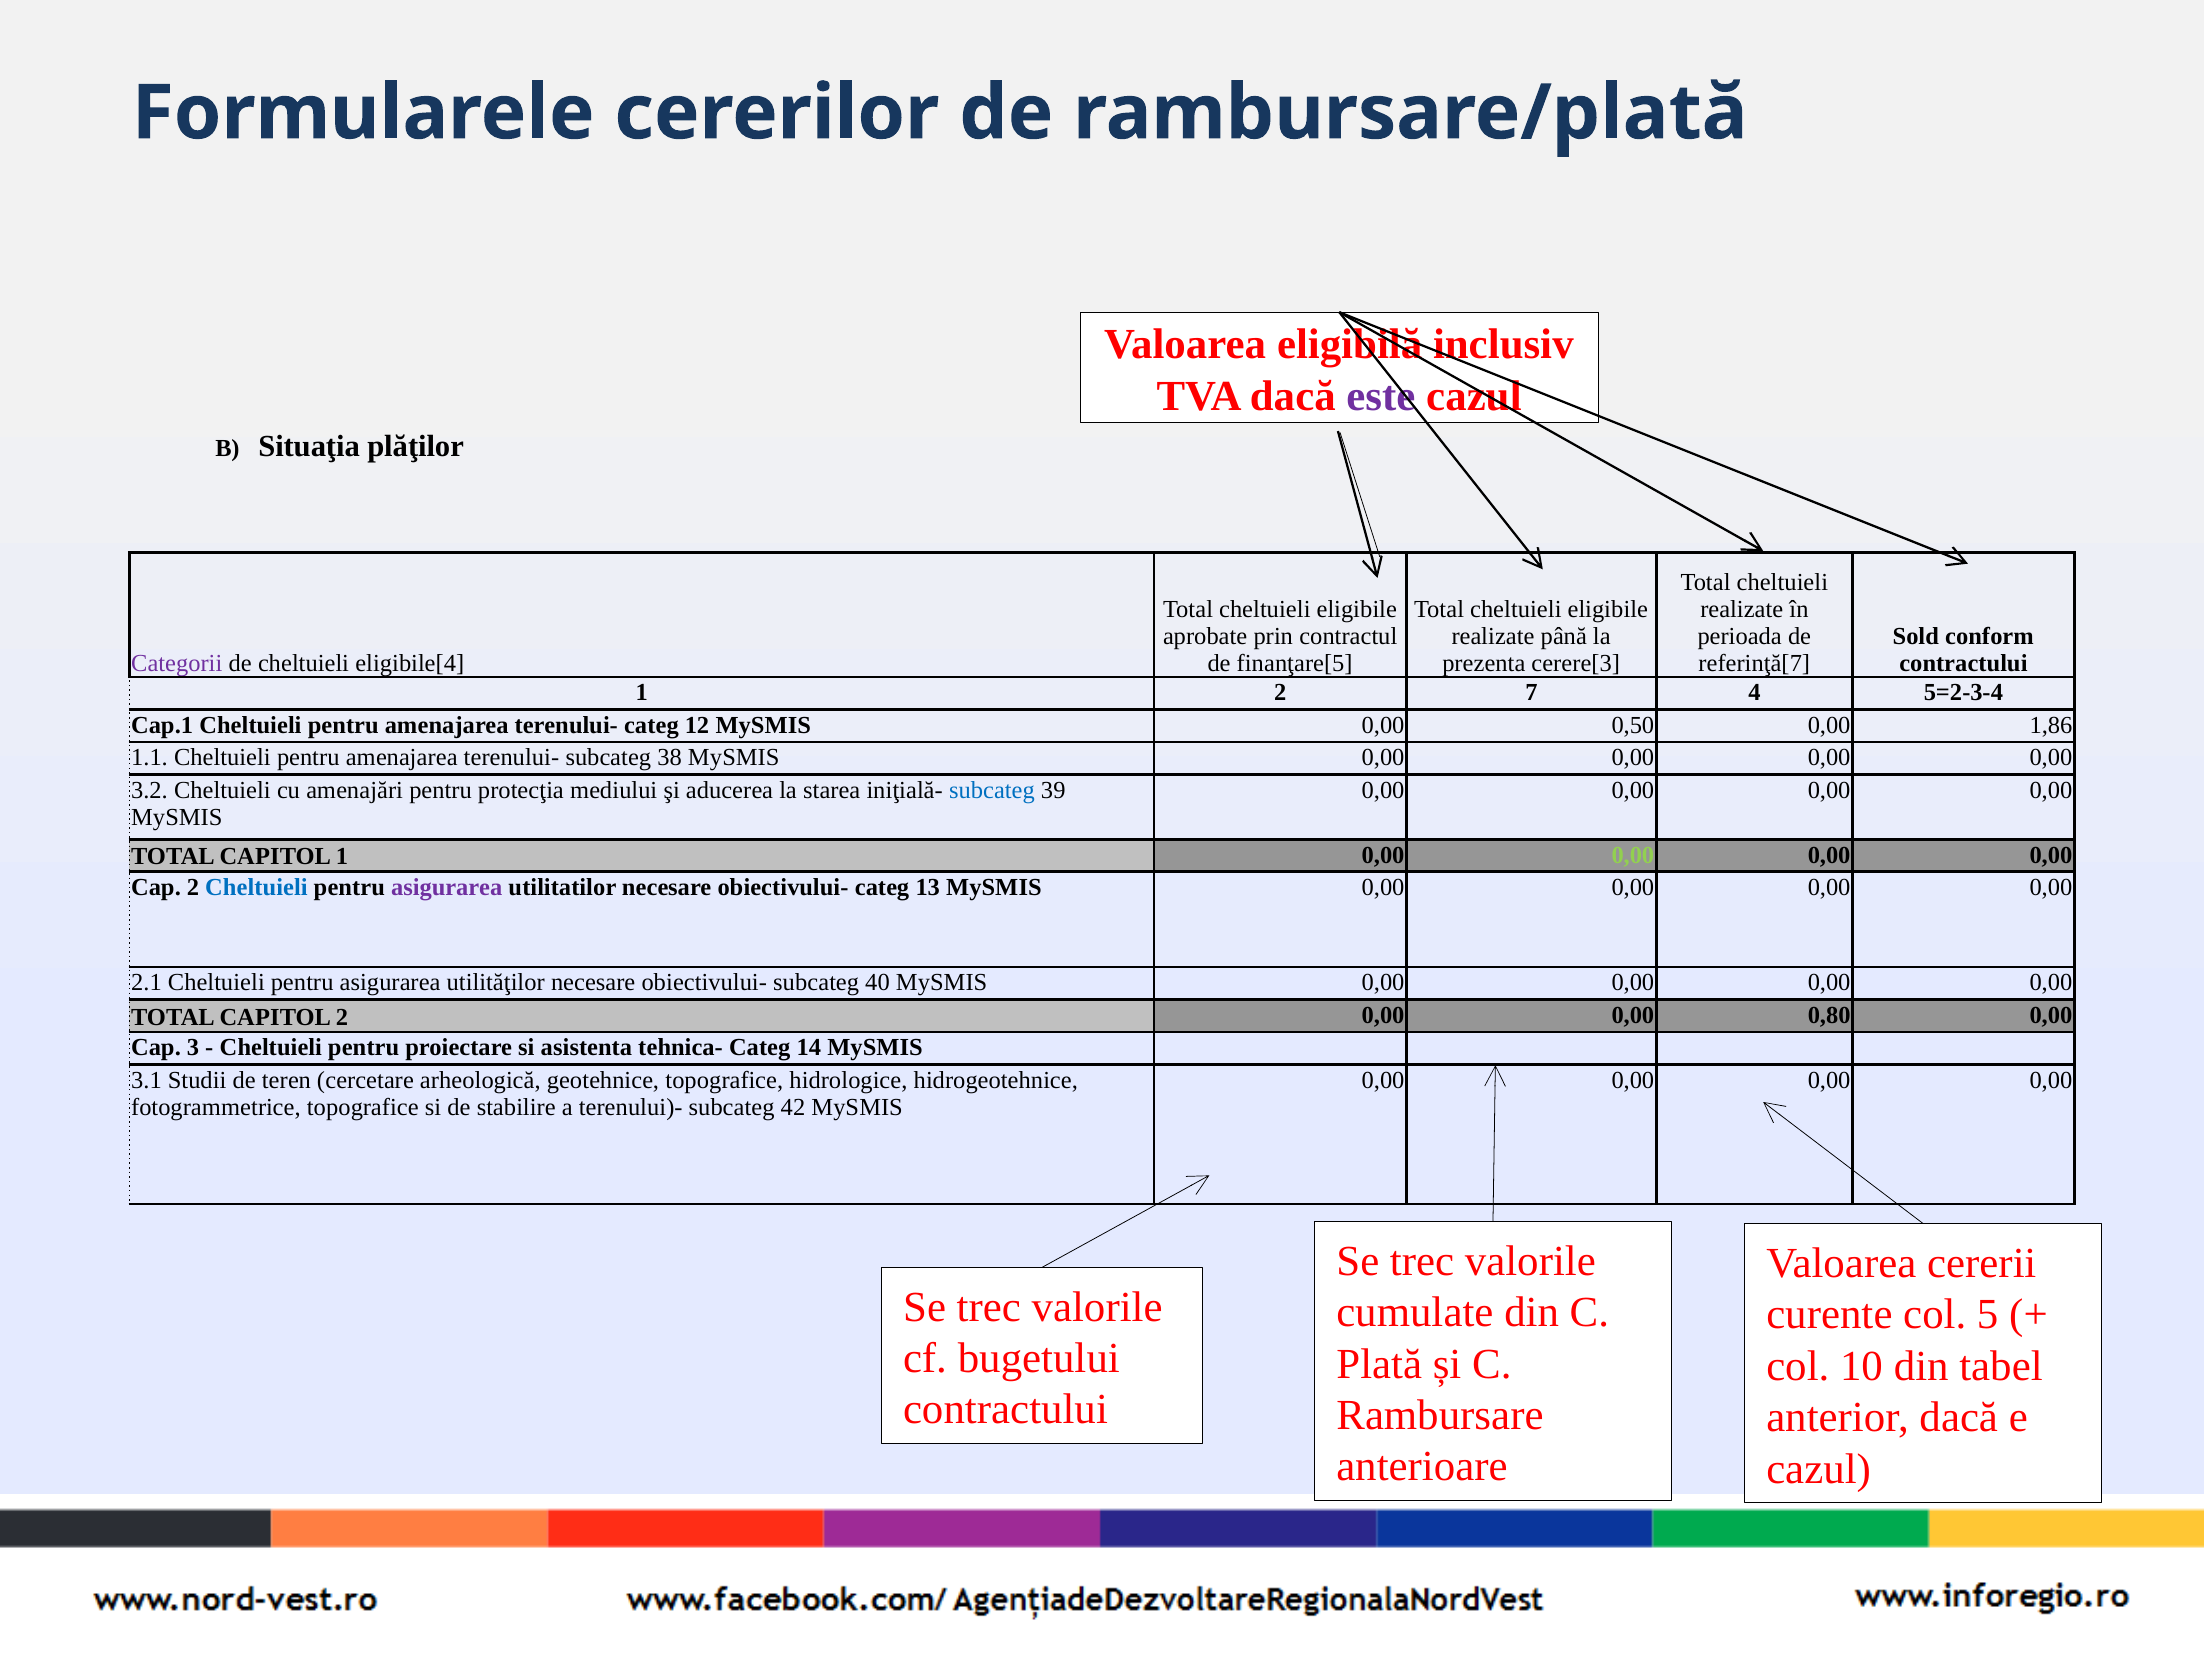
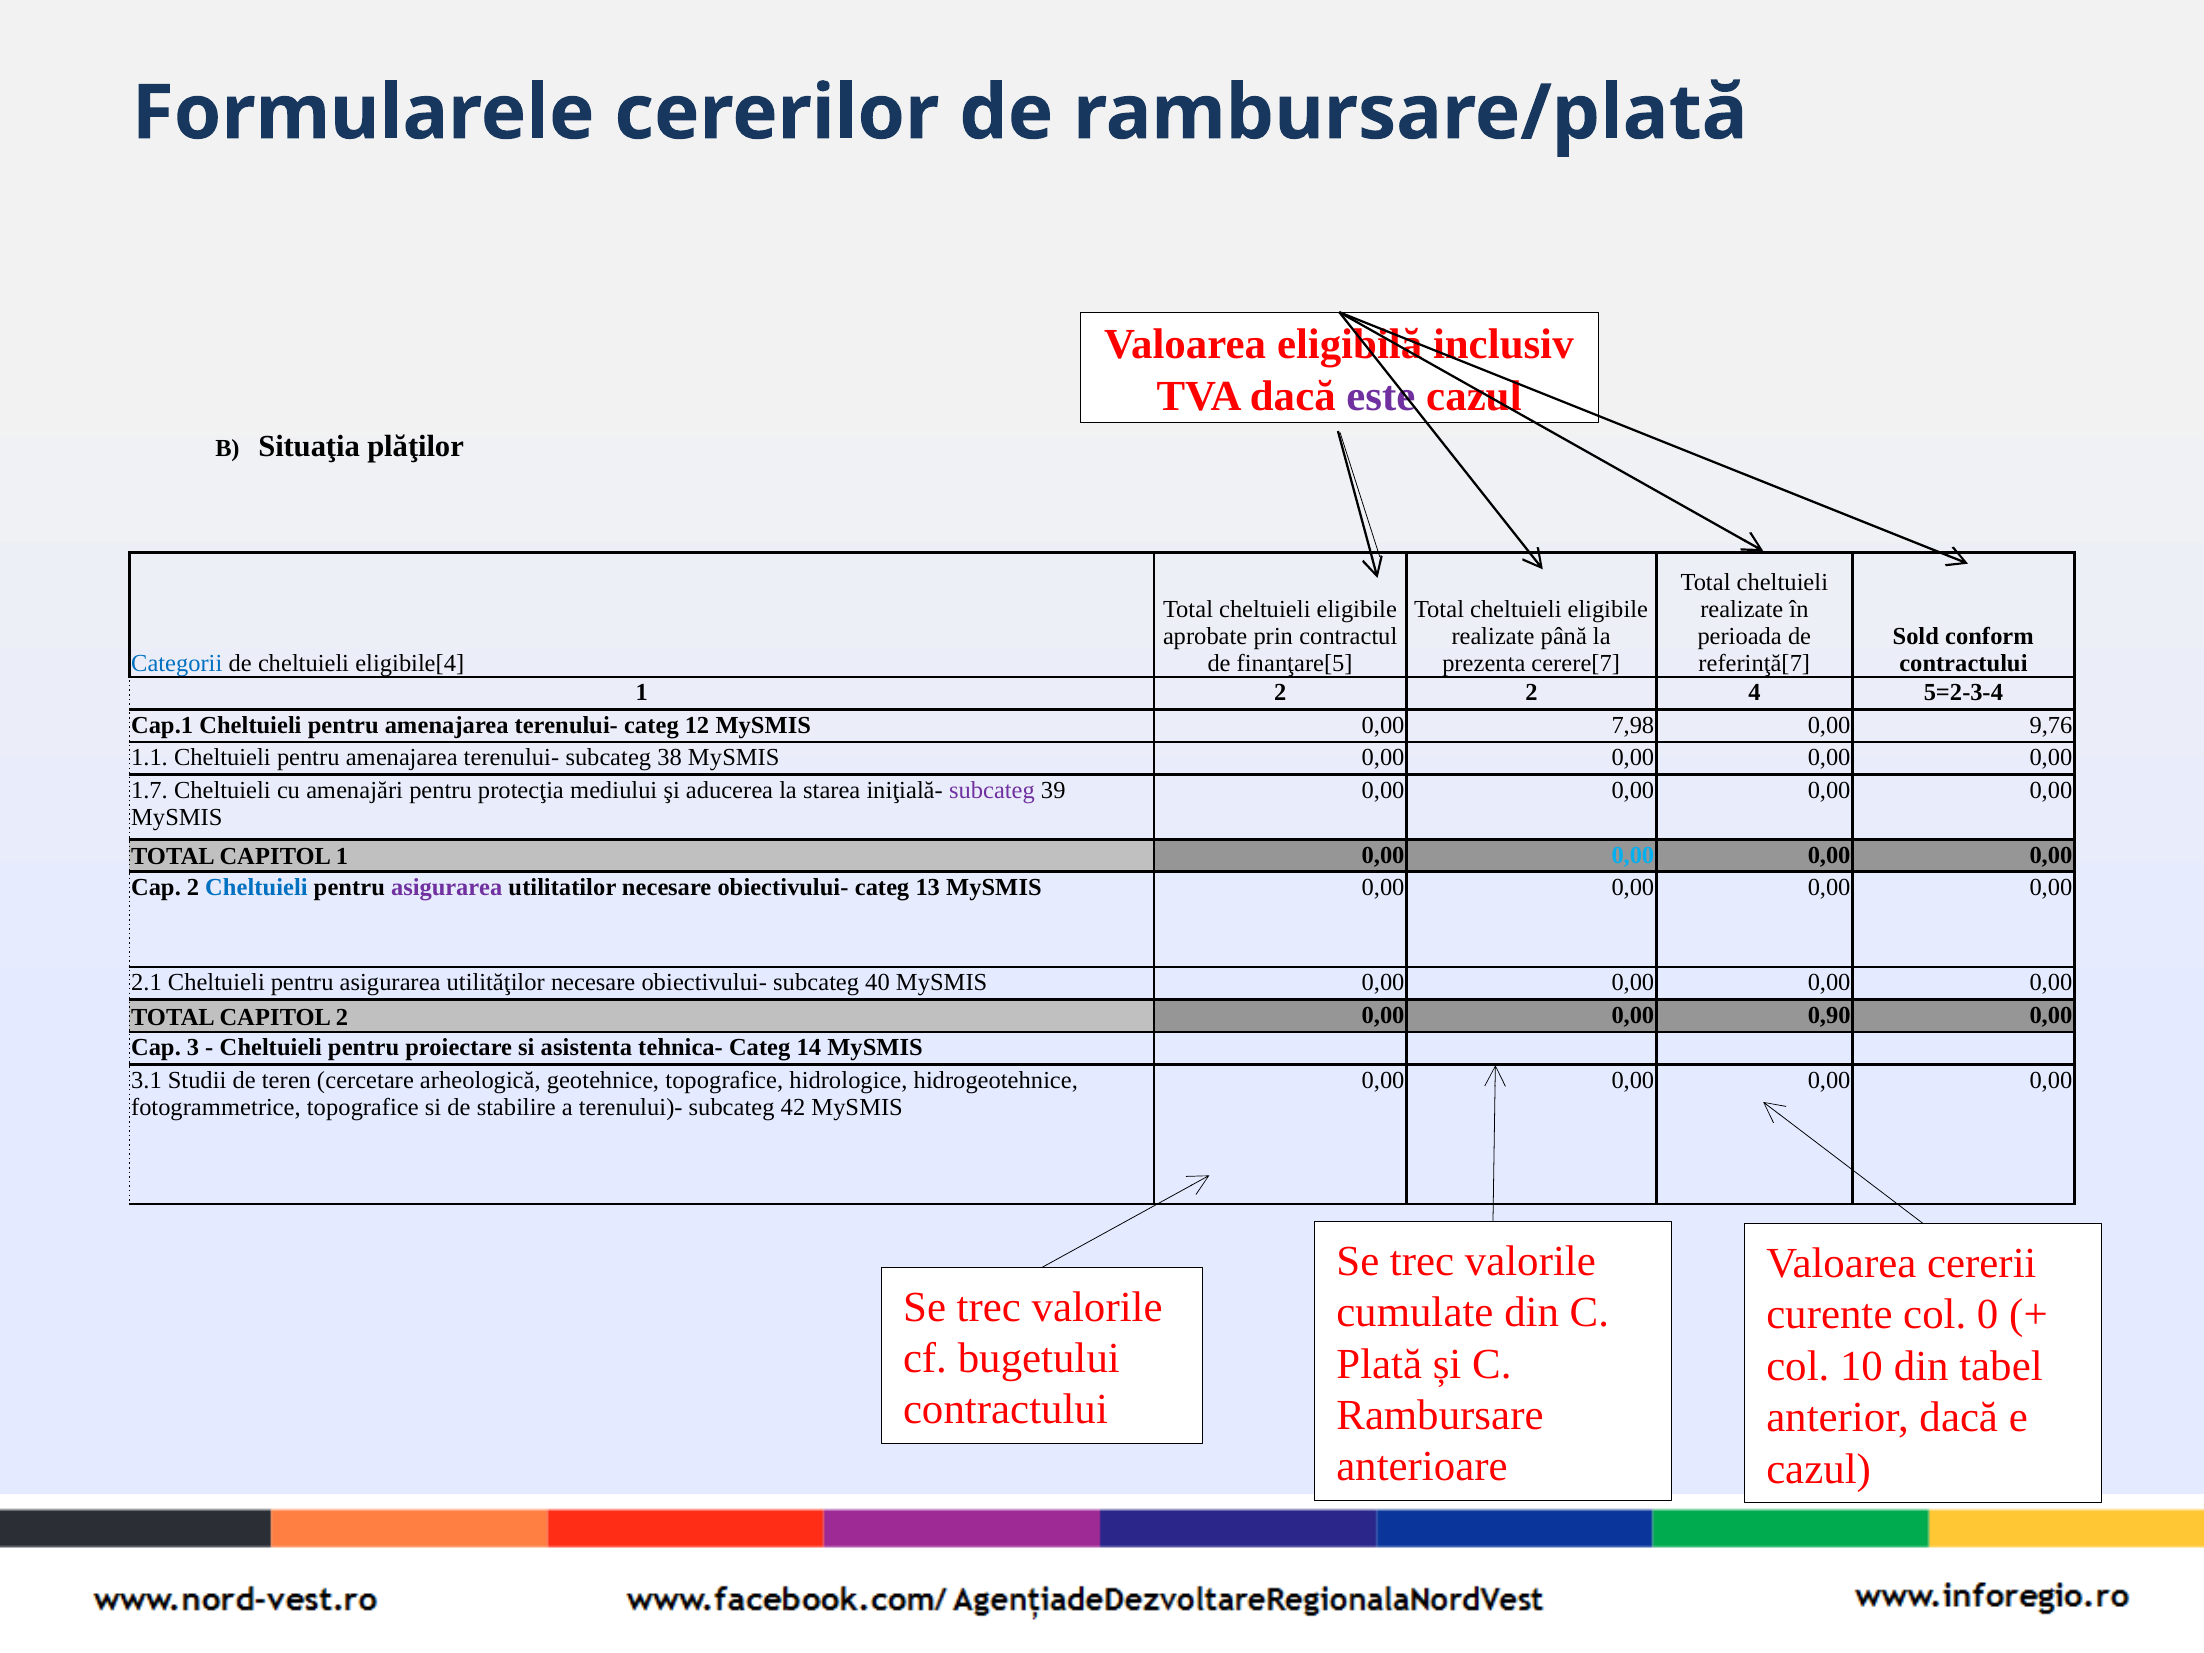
Categorii colour: purple -> blue
cerere[3: cerere[3 -> cerere[7
2 7: 7 -> 2
0,50: 0,50 -> 7,98
1,86: 1,86 -> 9,76
3.2: 3.2 -> 1.7
subcateg at (992, 790) colour: blue -> purple
0,00 at (1633, 855) colour: light green -> light blue
0,80: 0,80 -> 0,90
5: 5 -> 0
